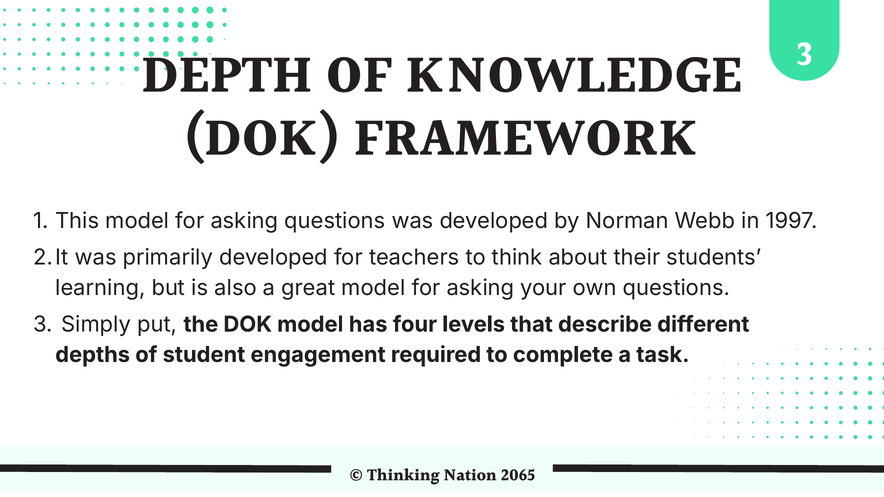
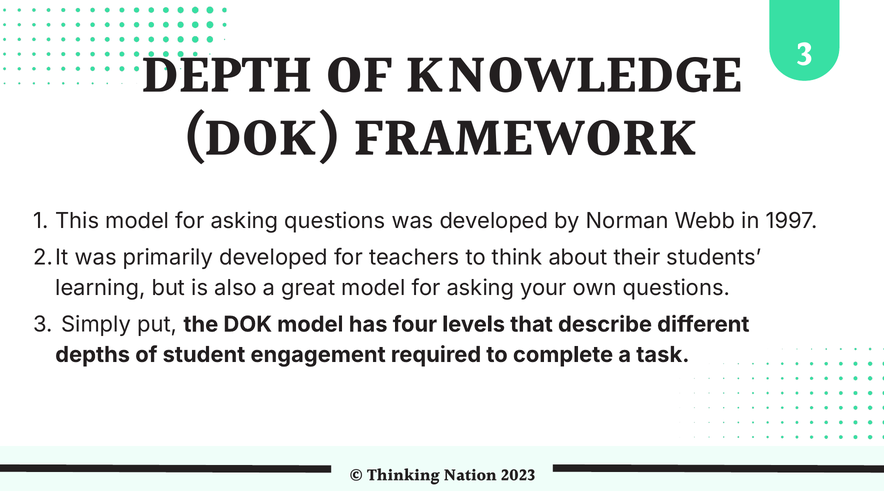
2065: 2065 -> 2023
